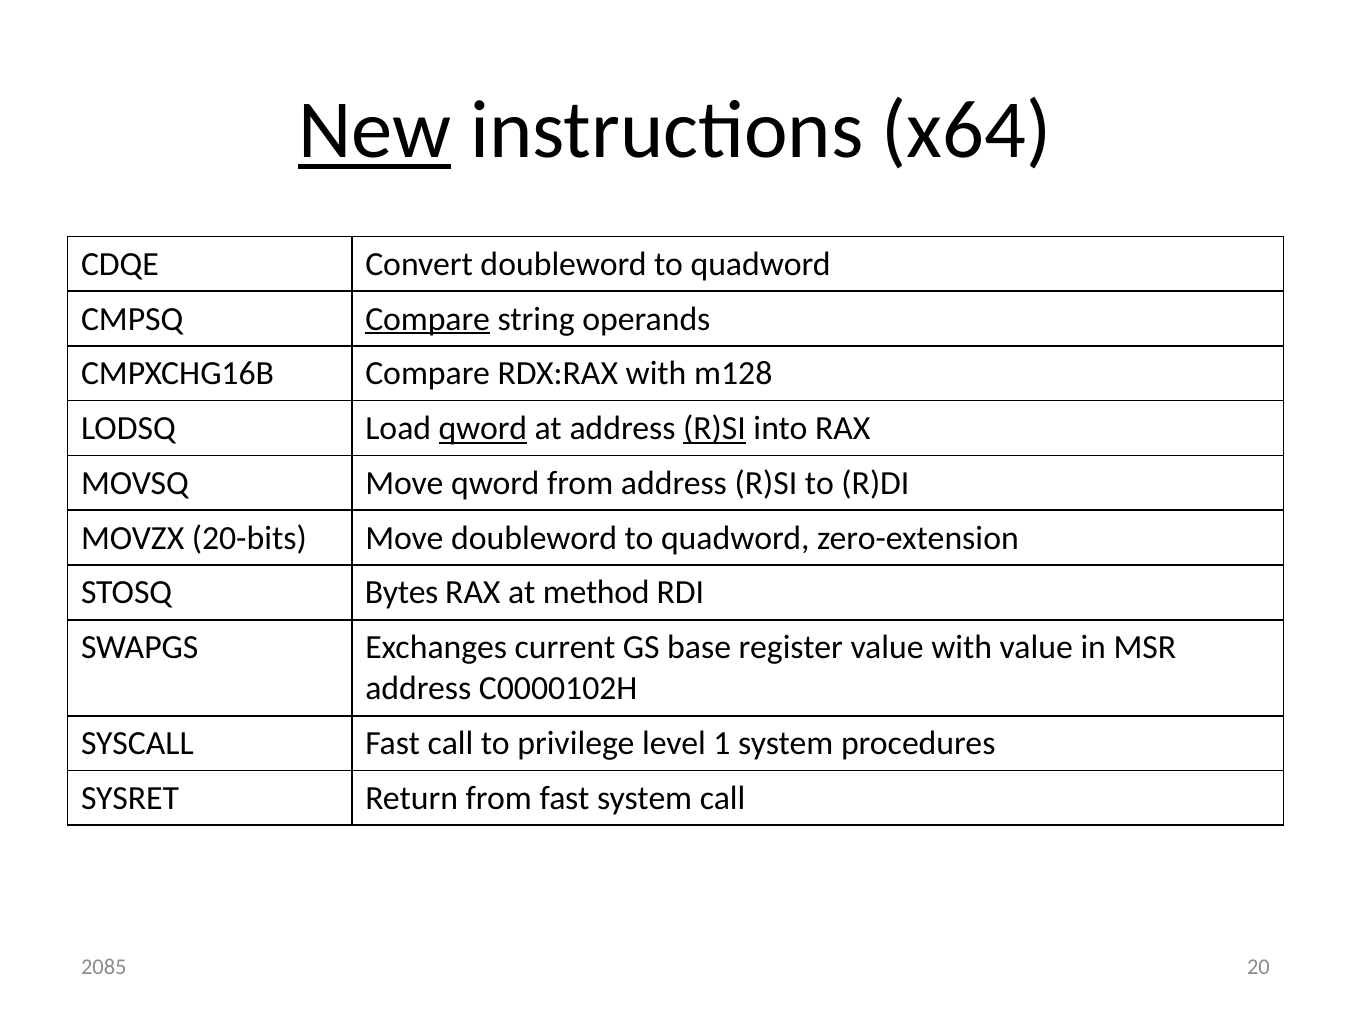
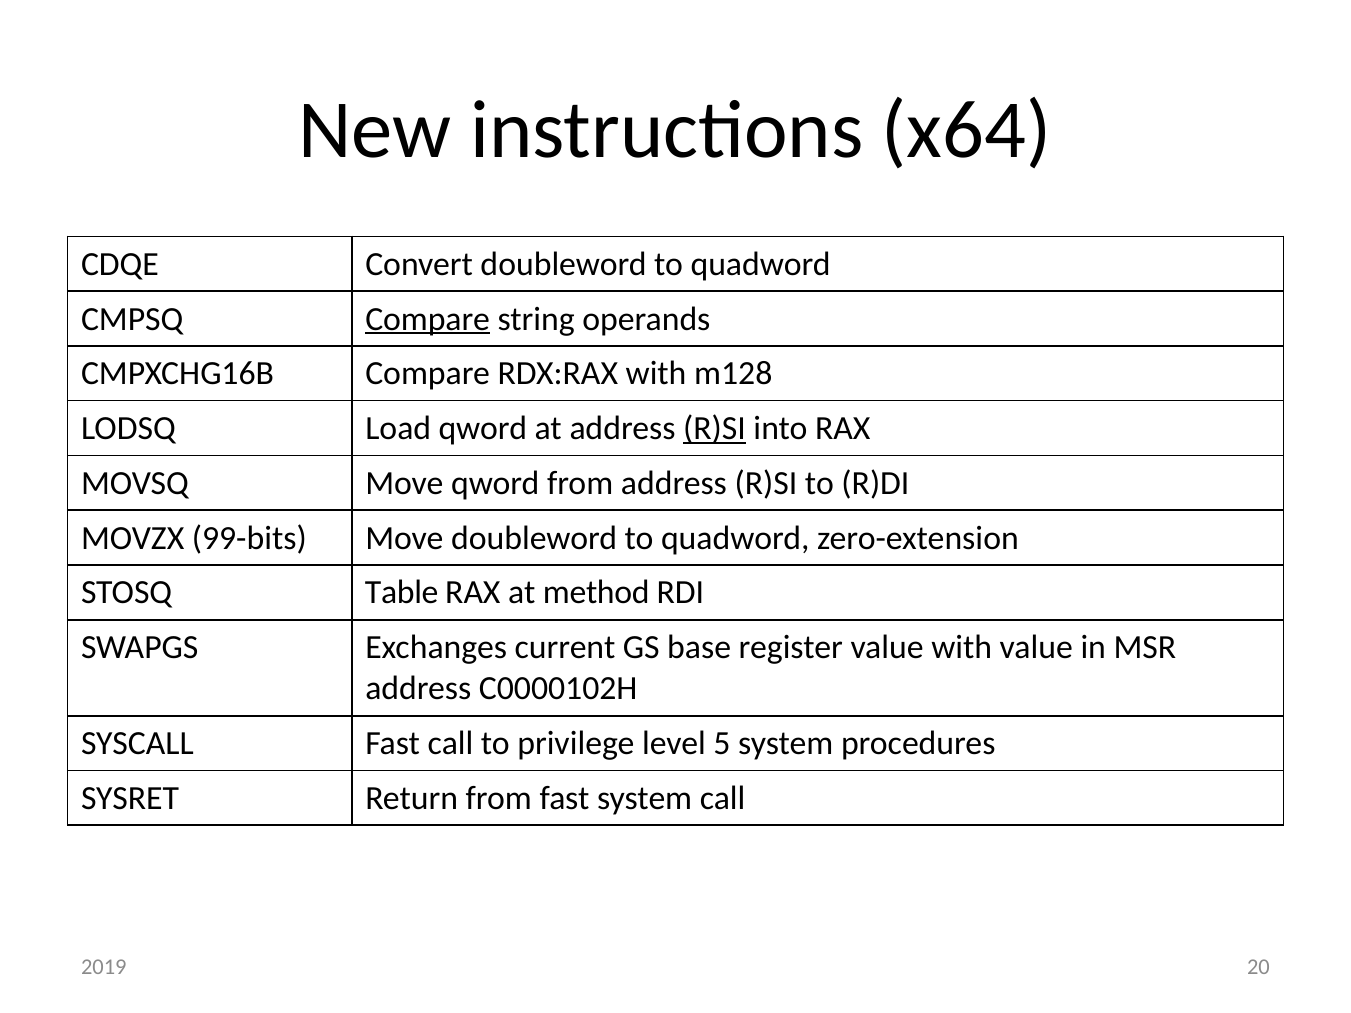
New underline: present -> none
qword at (483, 429) underline: present -> none
20-bits: 20-bits -> 99-bits
Bytes: Bytes -> Table
1: 1 -> 5
2085: 2085 -> 2019
